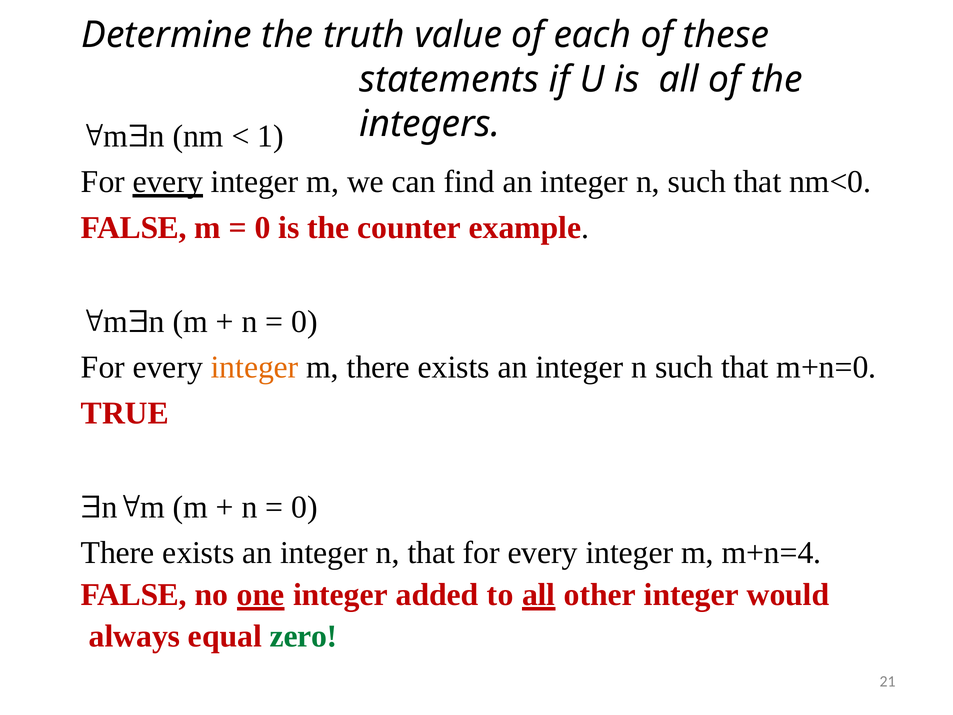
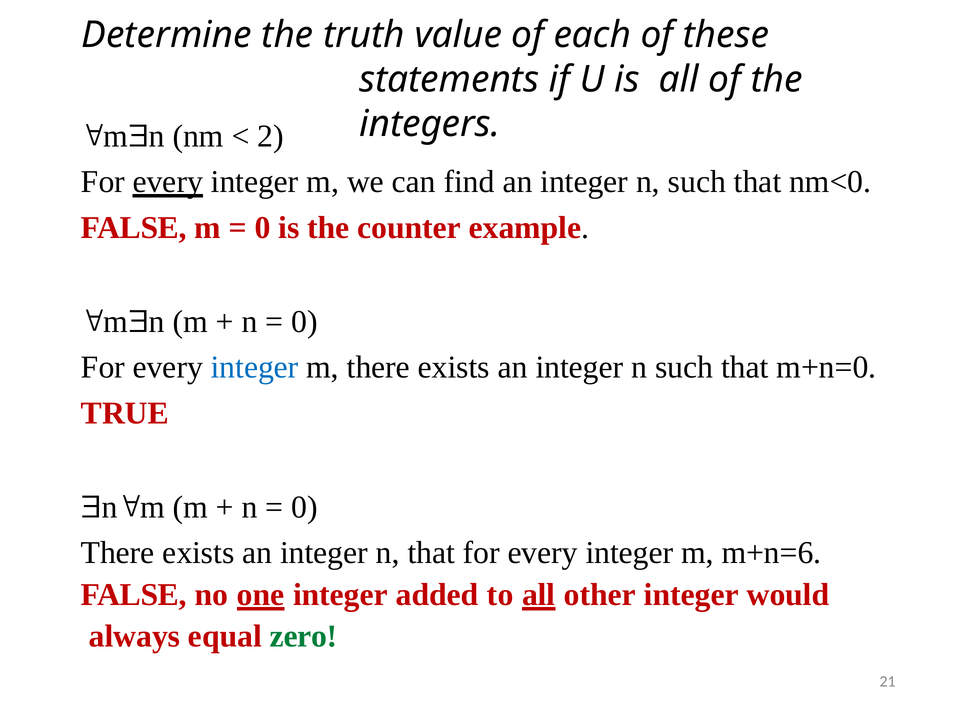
1: 1 -> 2
integer at (255, 367) colour: orange -> blue
m+n=4: m+n=4 -> m+n=6
